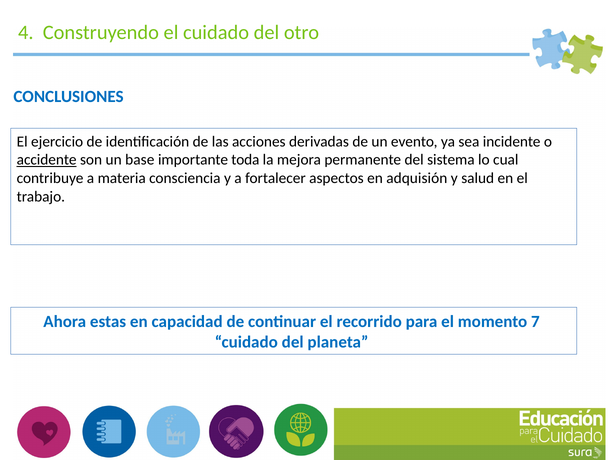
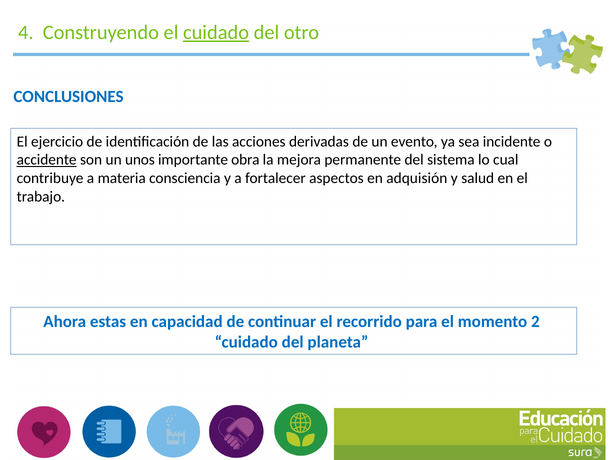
cuidado at (216, 32) underline: none -> present
base: base -> unos
toda: toda -> obra
7: 7 -> 2
